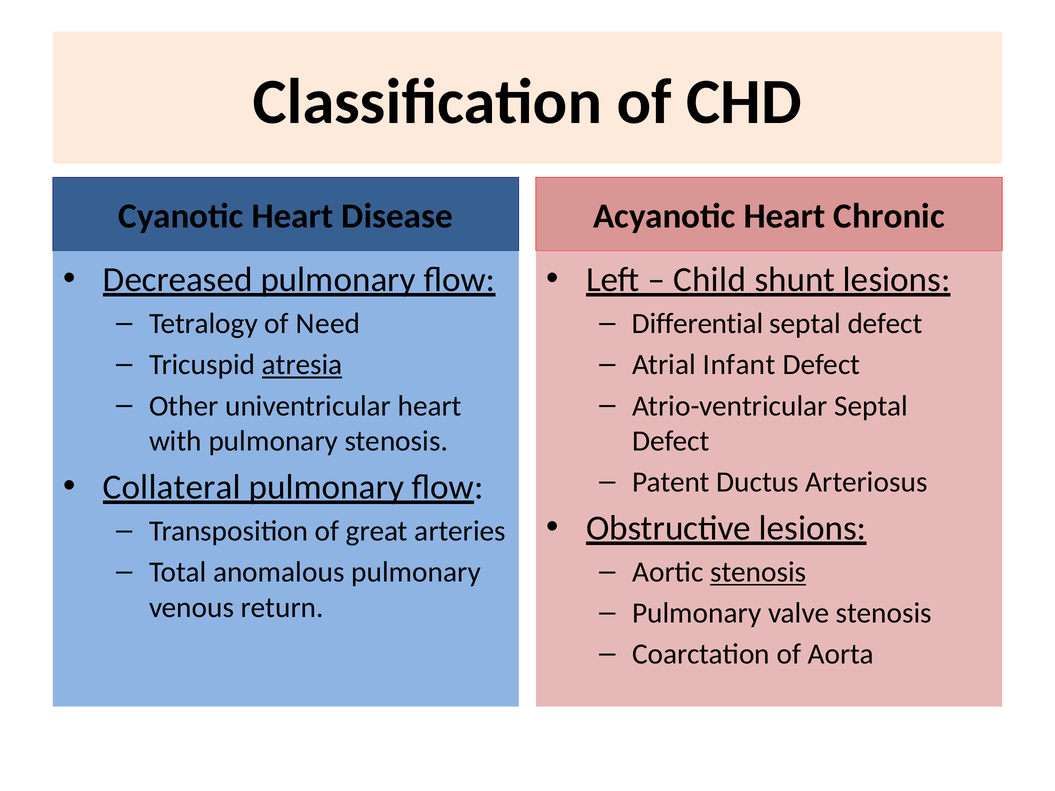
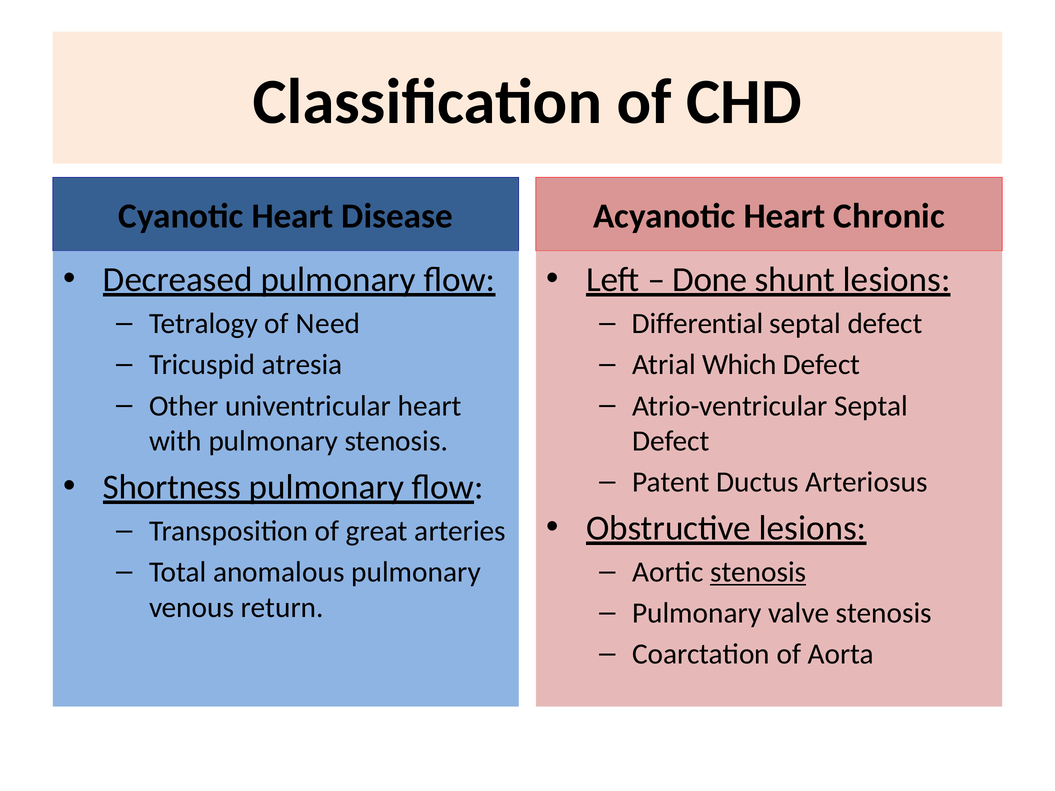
Child: Child -> Done
atresia underline: present -> none
Infant: Infant -> Which
Collateral: Collateral -> Shortness
